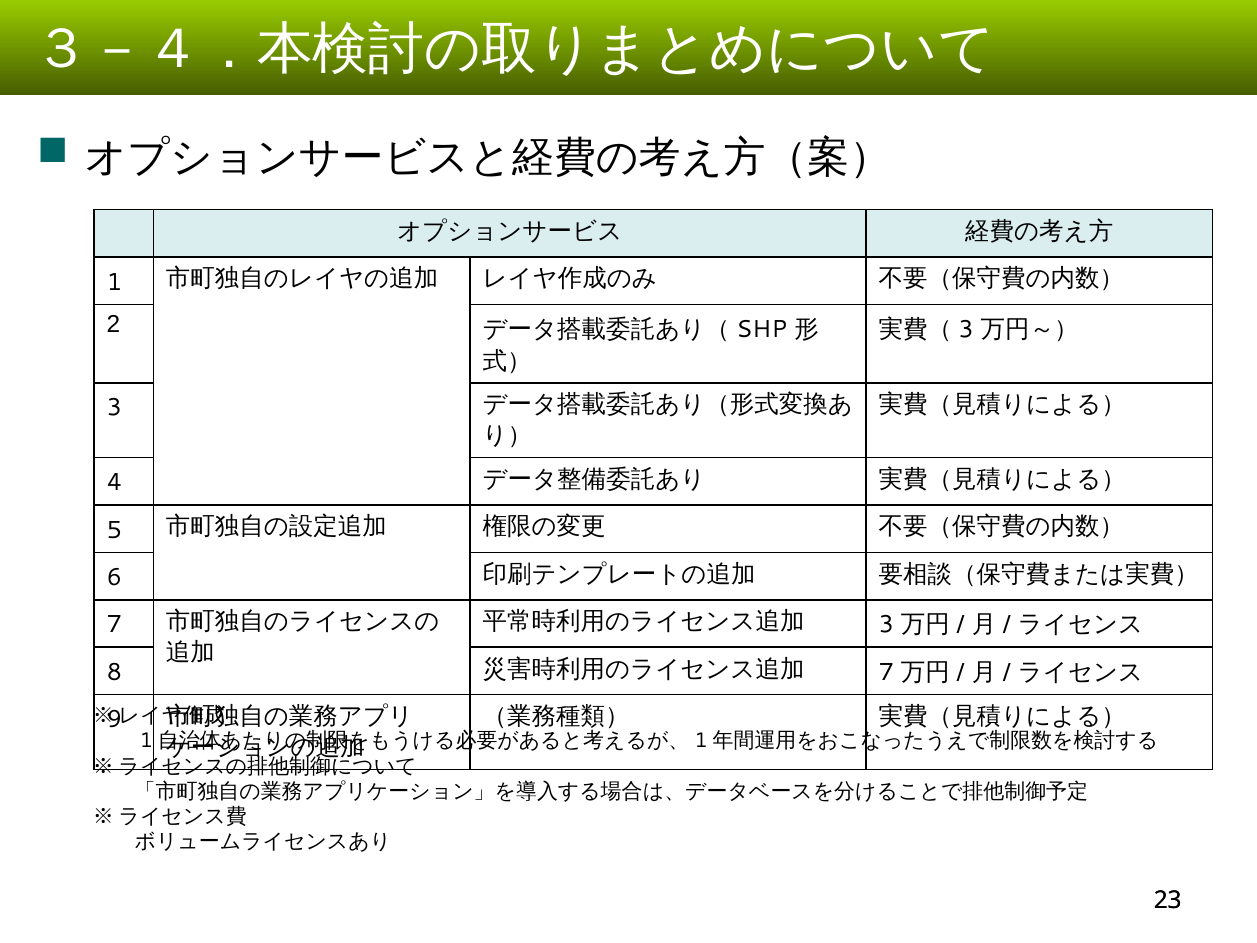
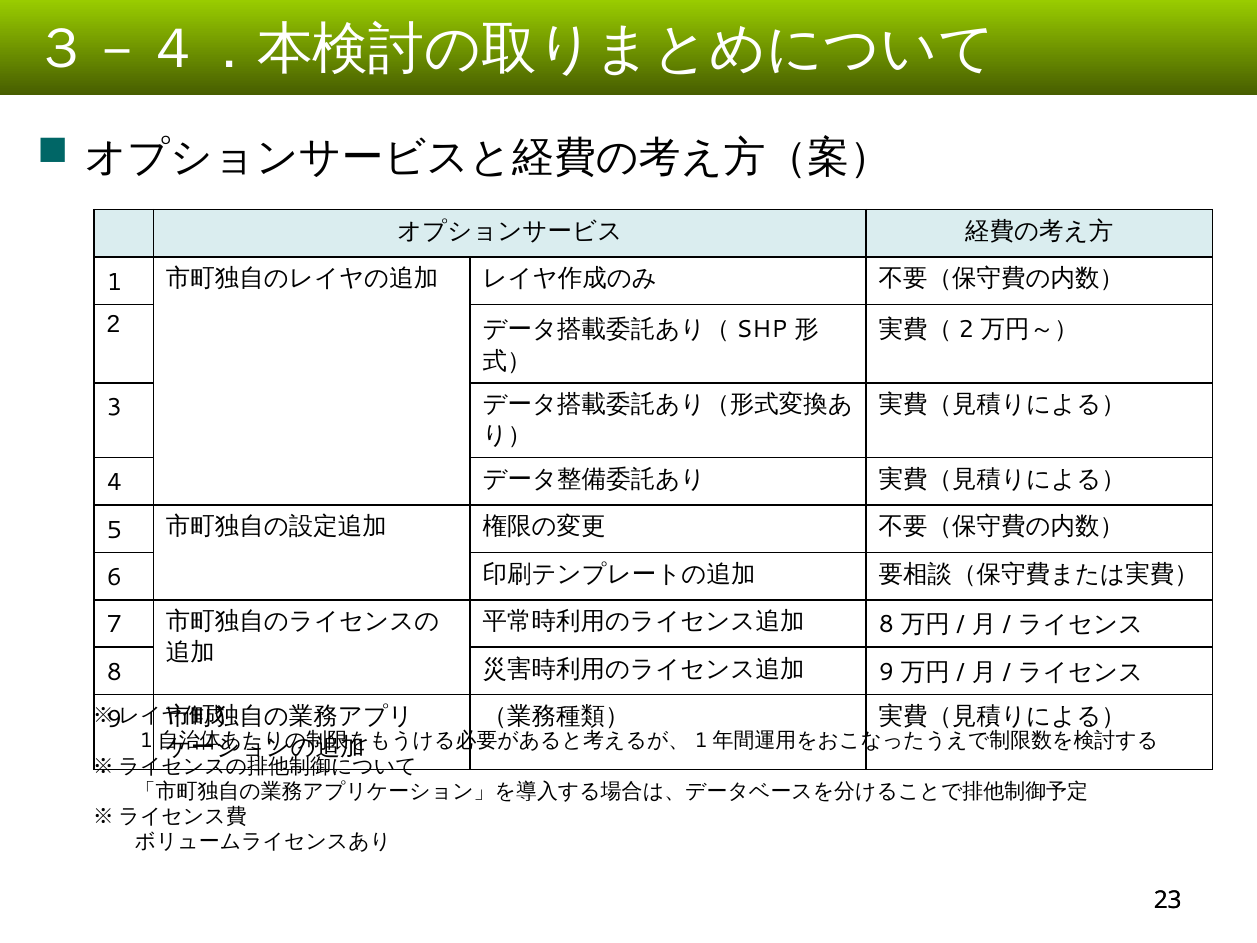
3 at (966, 329): 3 -> 2
3 at (886, 625): 3 -> 8
7 at (886, 672): 7 -> 9
